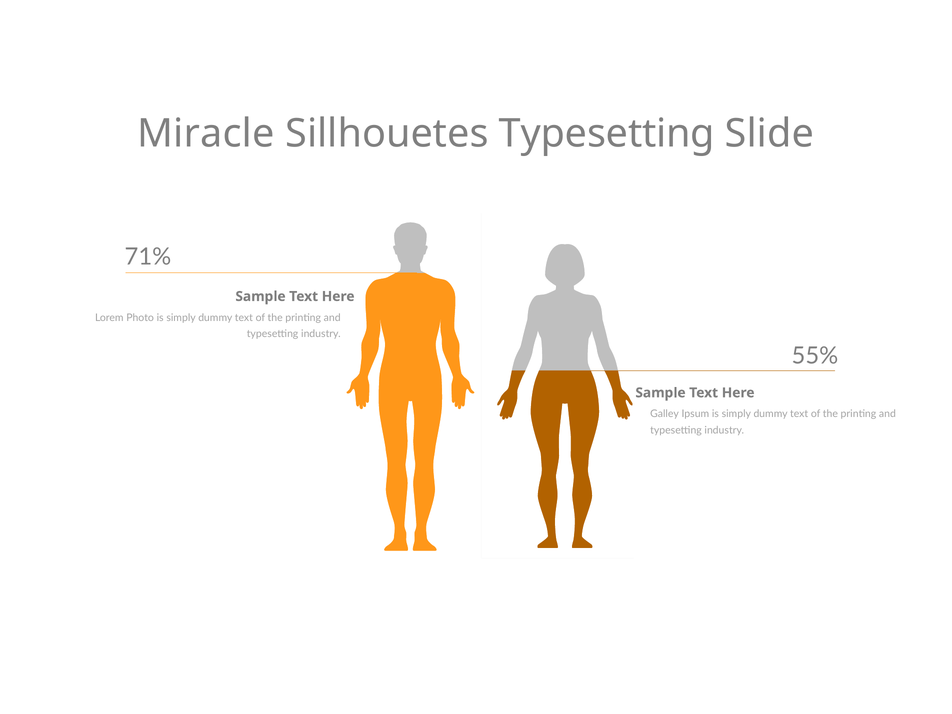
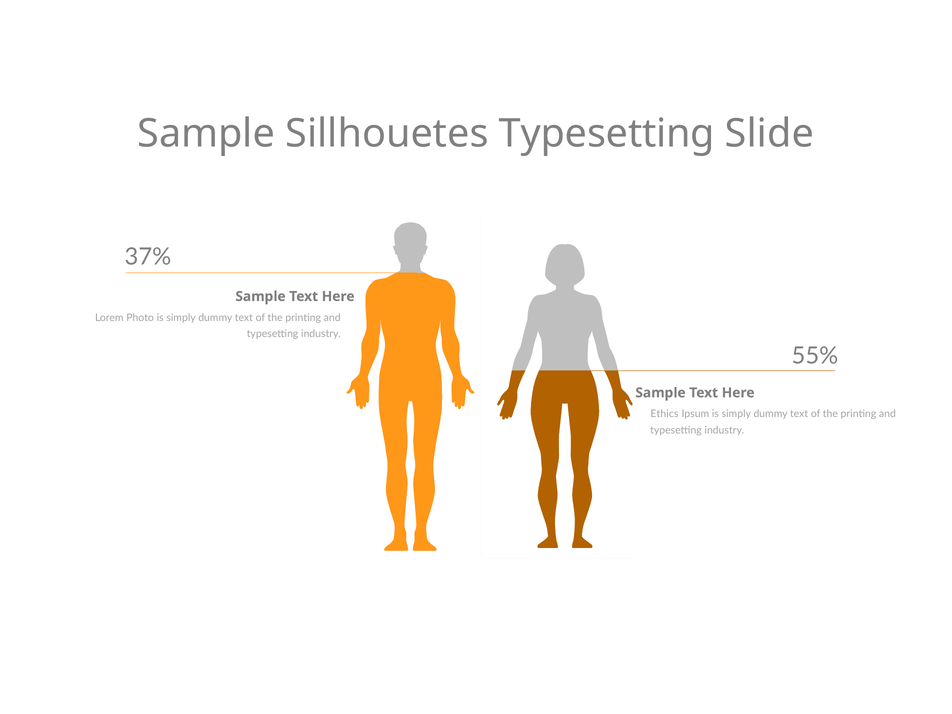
Miracle at (206, 134): Miracle -> Sample
71%: 71% -> 37%
Galley: Galley -> Ethics
